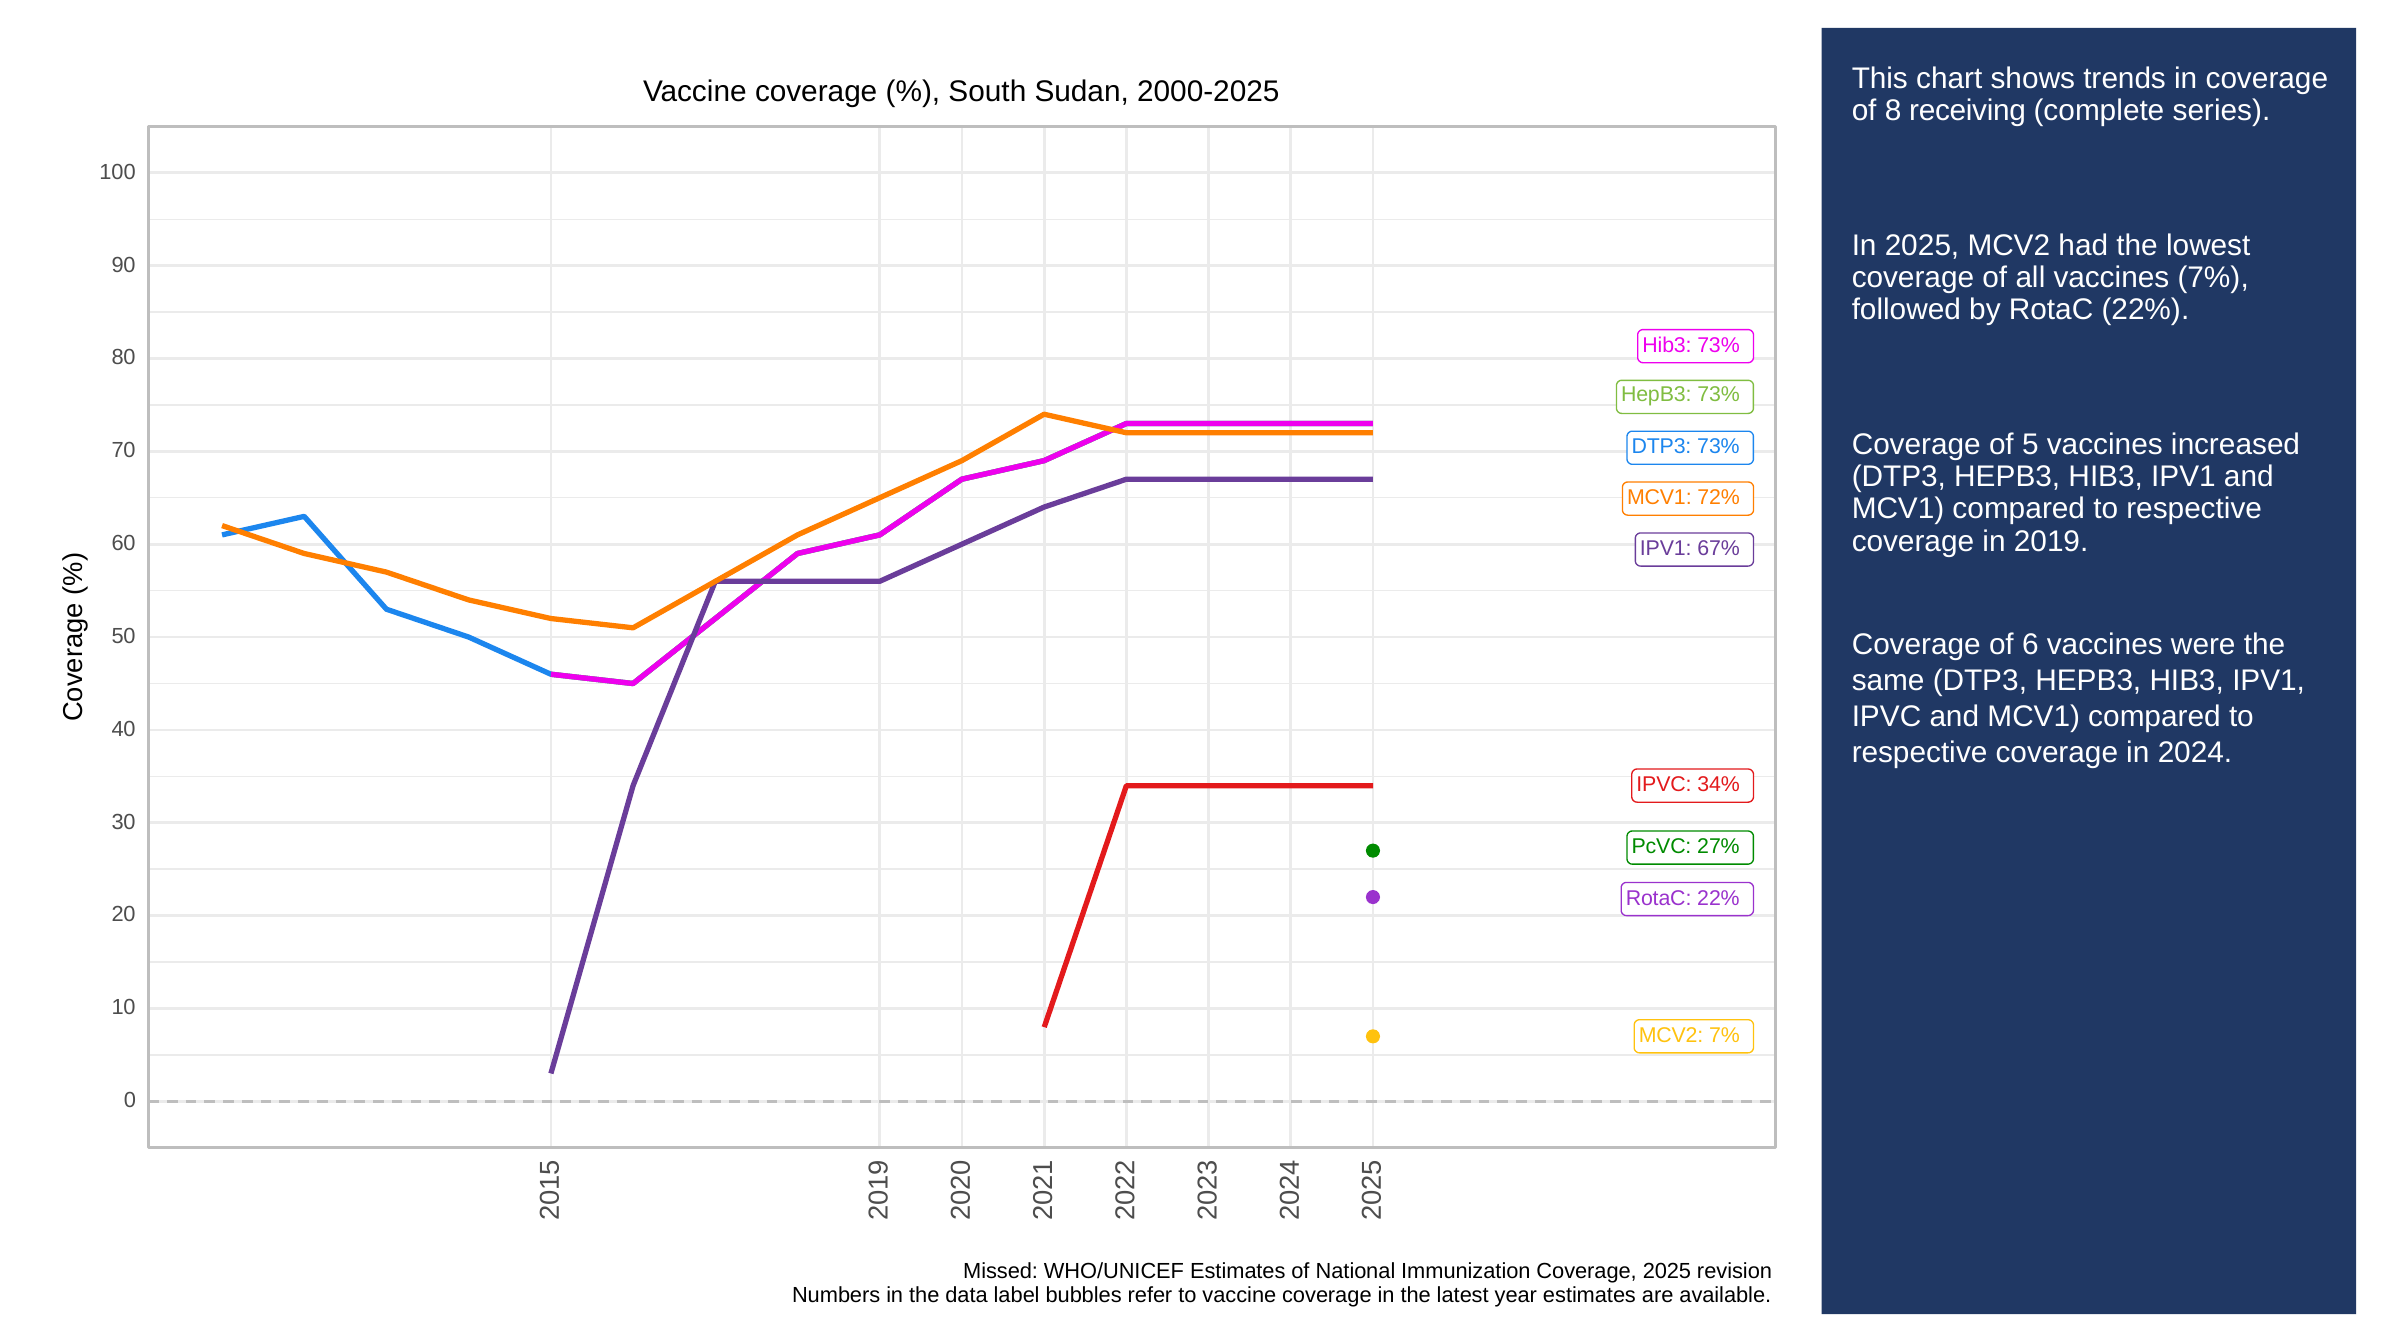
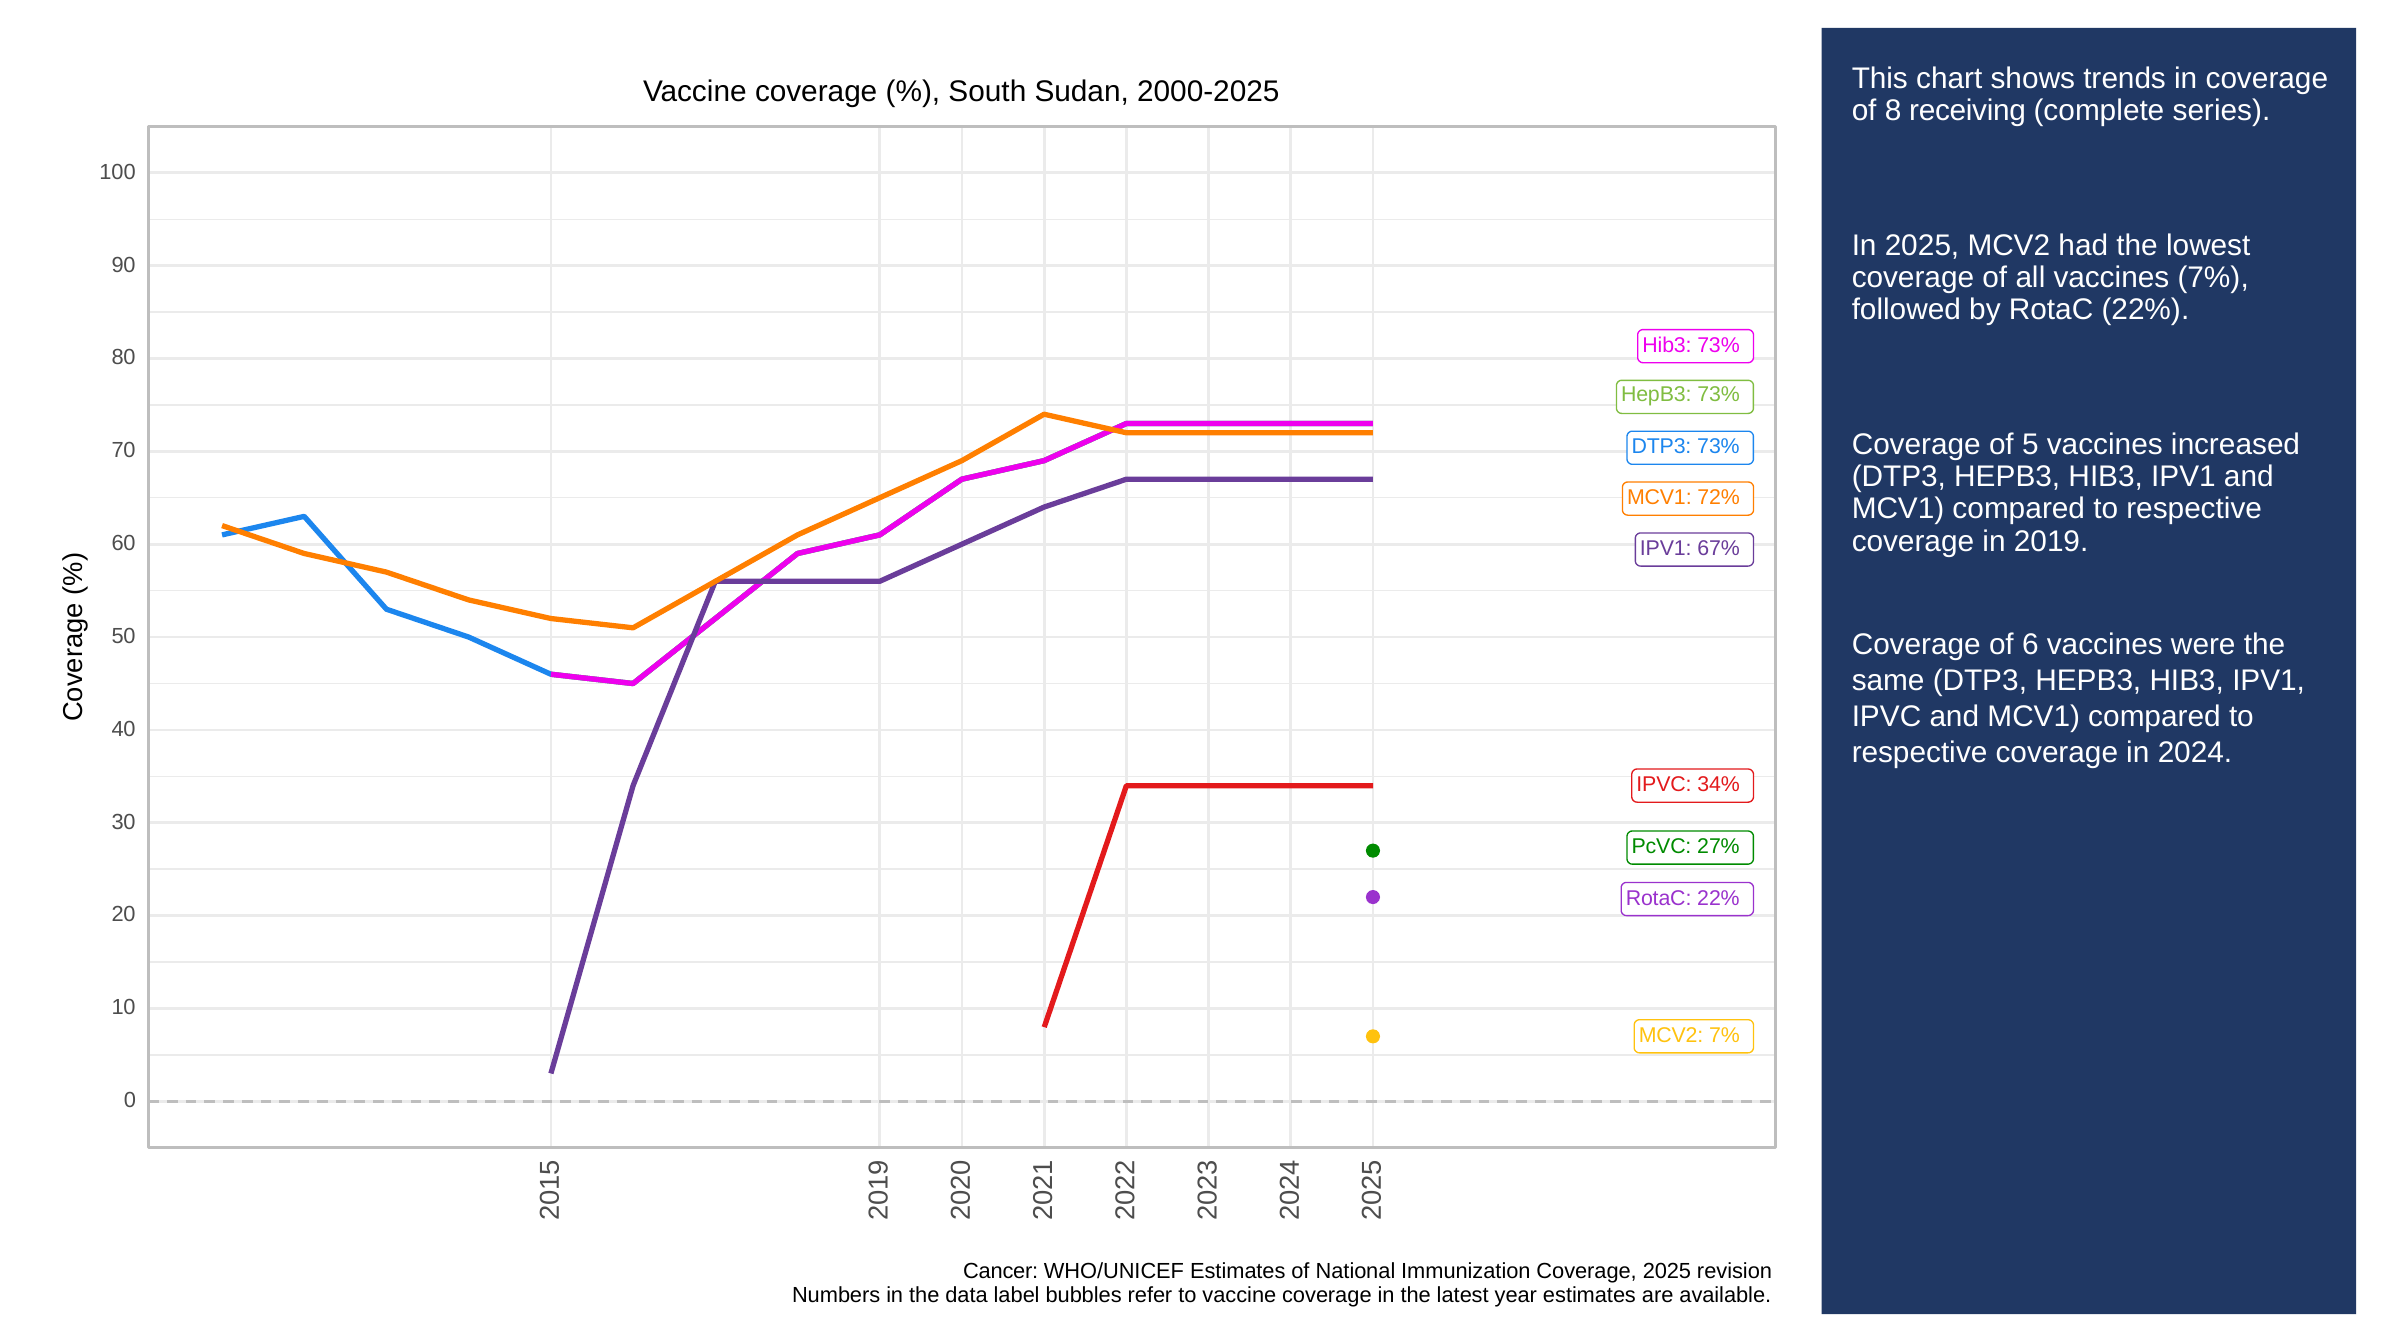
Missed: Missed -> Cancer
